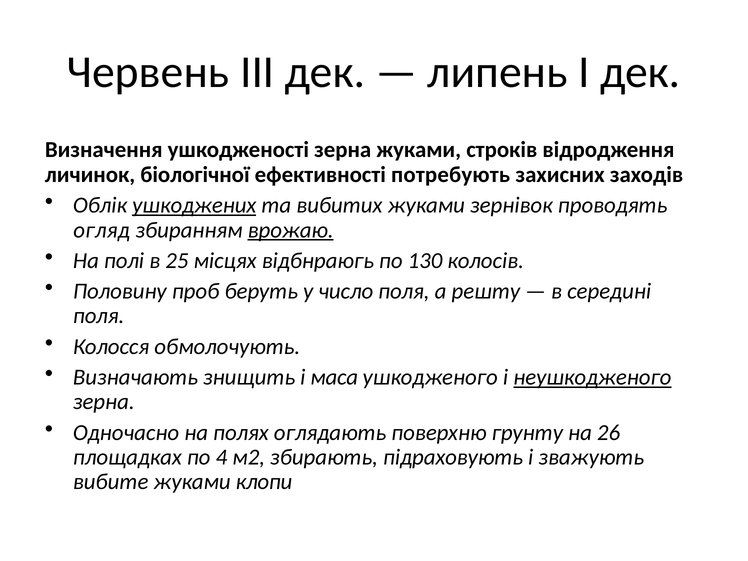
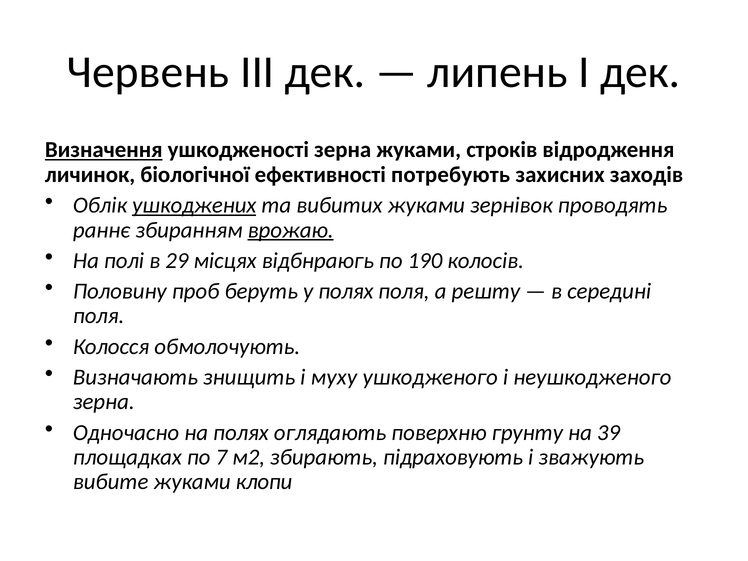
Визначення underline: none -> present
огляд: огляд -> раннє
25: 25 -> 29
130: 130 -> 190
у число: число -> полях
маса: маса -> муху
неушкодженого underline: present -> none
26: 26 -> 39
4: 4 -> 7
